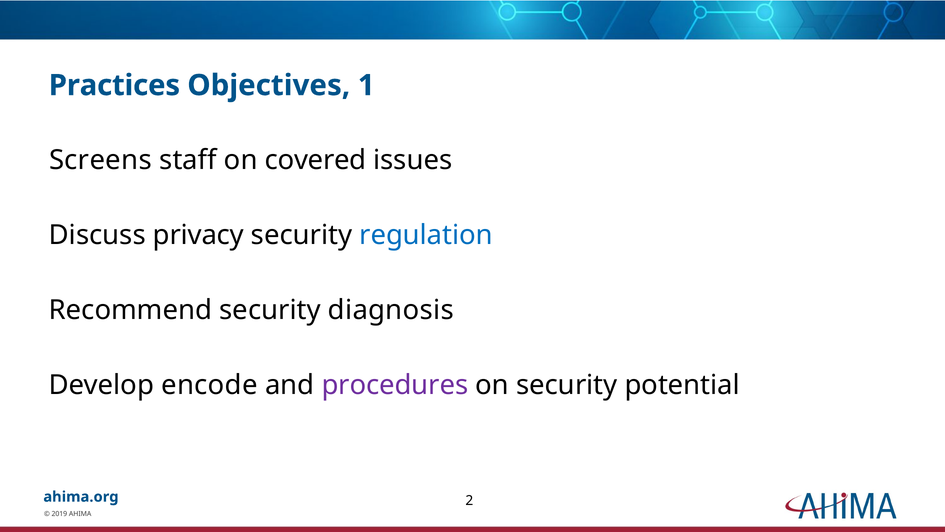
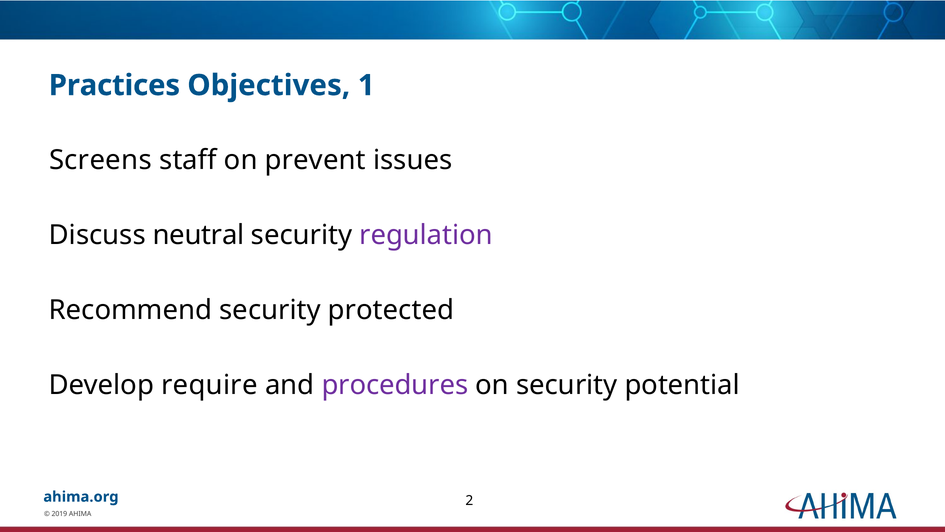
covered: covered -> prevent
privacy: privacy -> neutral
regulation colour: blue -> purple
diagnosis: diagnosis -> protected
encode: encode -> require
